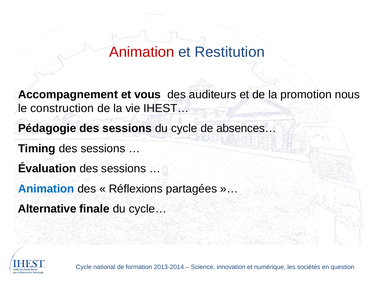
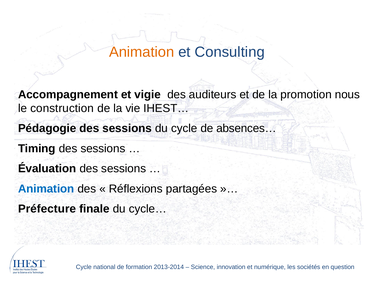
Animation at (142, 52) colour: red -> orange
Restitution: Restitution -> Consulting
vous: vous -> vigie
Alternative: Alternative -> Préfecture
